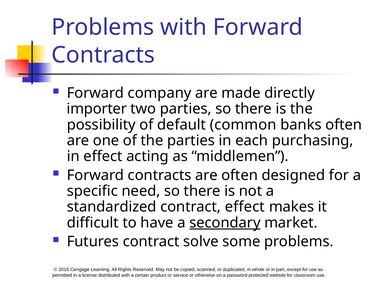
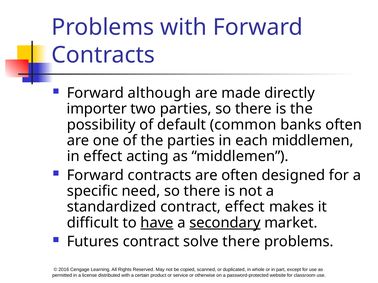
company: company -> although
each purchasing: purchasing -> middlemen
have underline: none -> present
solve some: some -> there
